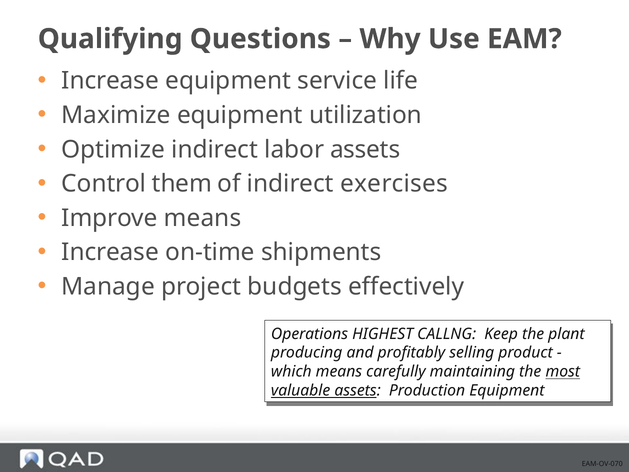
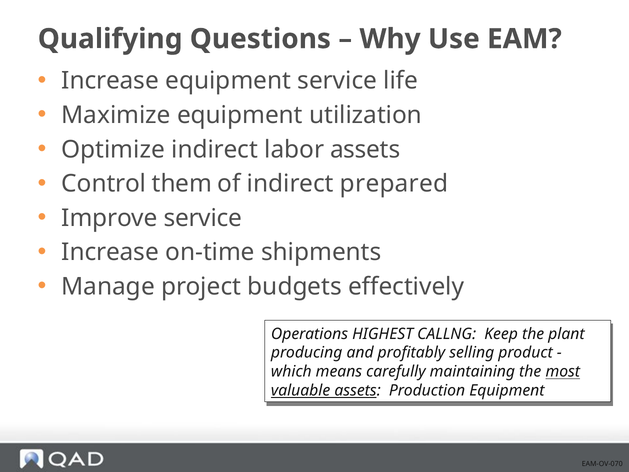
exercises: exercises -> prepared
Improve means: means -> service
